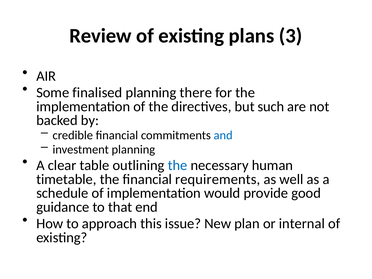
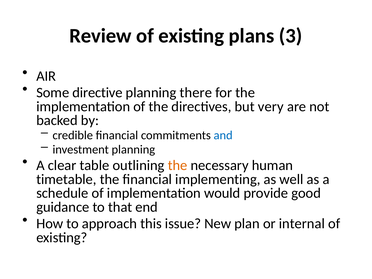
finalised: finalised -> directive
such: such -> very
the at (178, 165) colour: blue -> orange
requirements: requirements -> implementing
